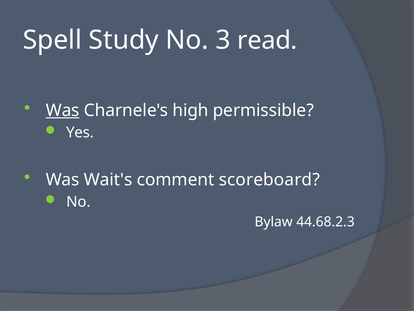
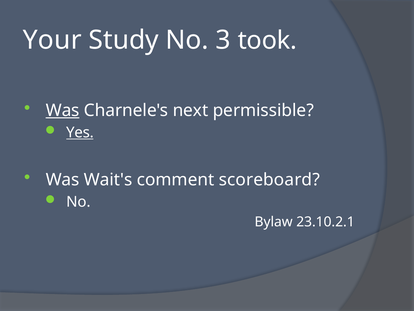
Spell: Spell -> Your
read: read -> took
high: high -> next
Yes underline: none -> present
44.68.2.3: 44.68.2.3 -> 23.10.2.1
